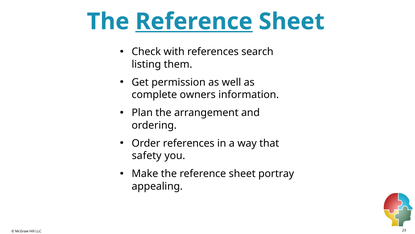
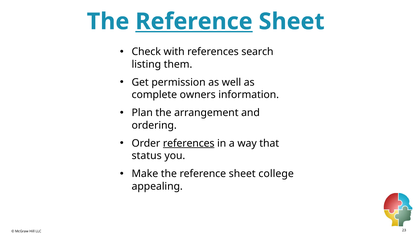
references at (189, 143) underline: none -> present
safety: safety -> status
portray: portray -> college
